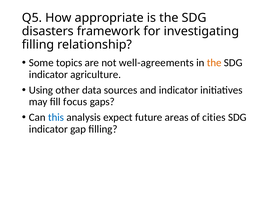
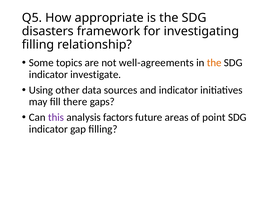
agriculture: agriculture -> investigate
focus: focus -> there
this colour: blue -> purple
expect: expect -> factors
cities: cities -> point
